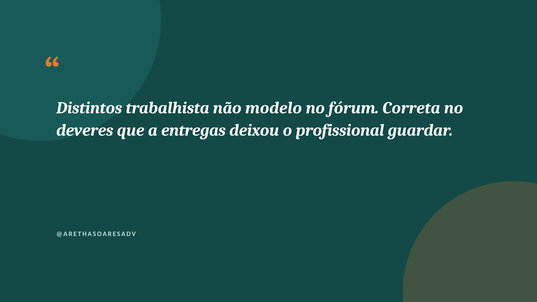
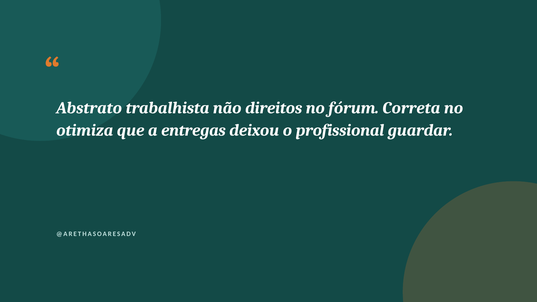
Distintos: Distintos -> Abstrato
modelo: modelo -> direitos
deveres: deveres -> otimiza
